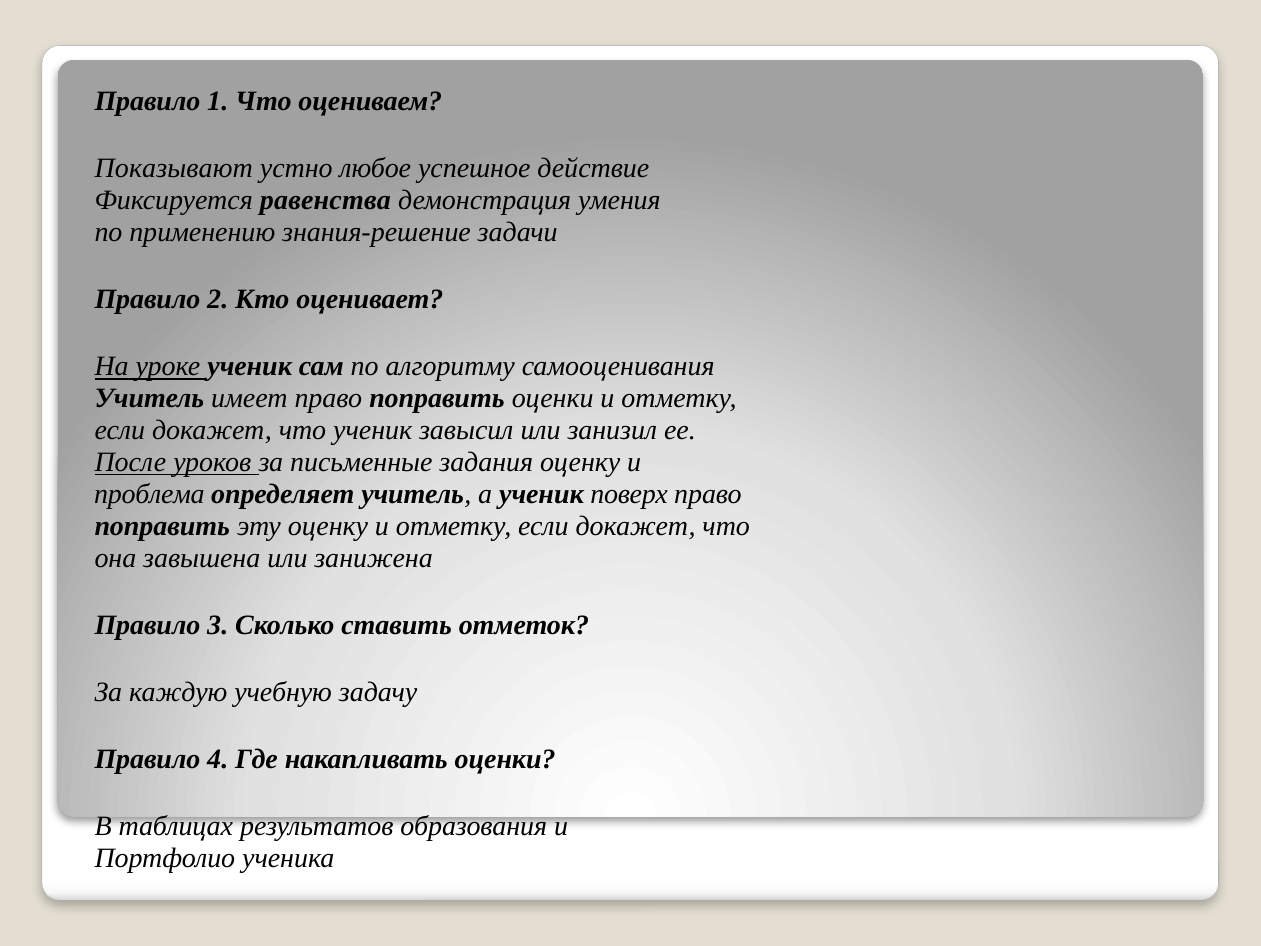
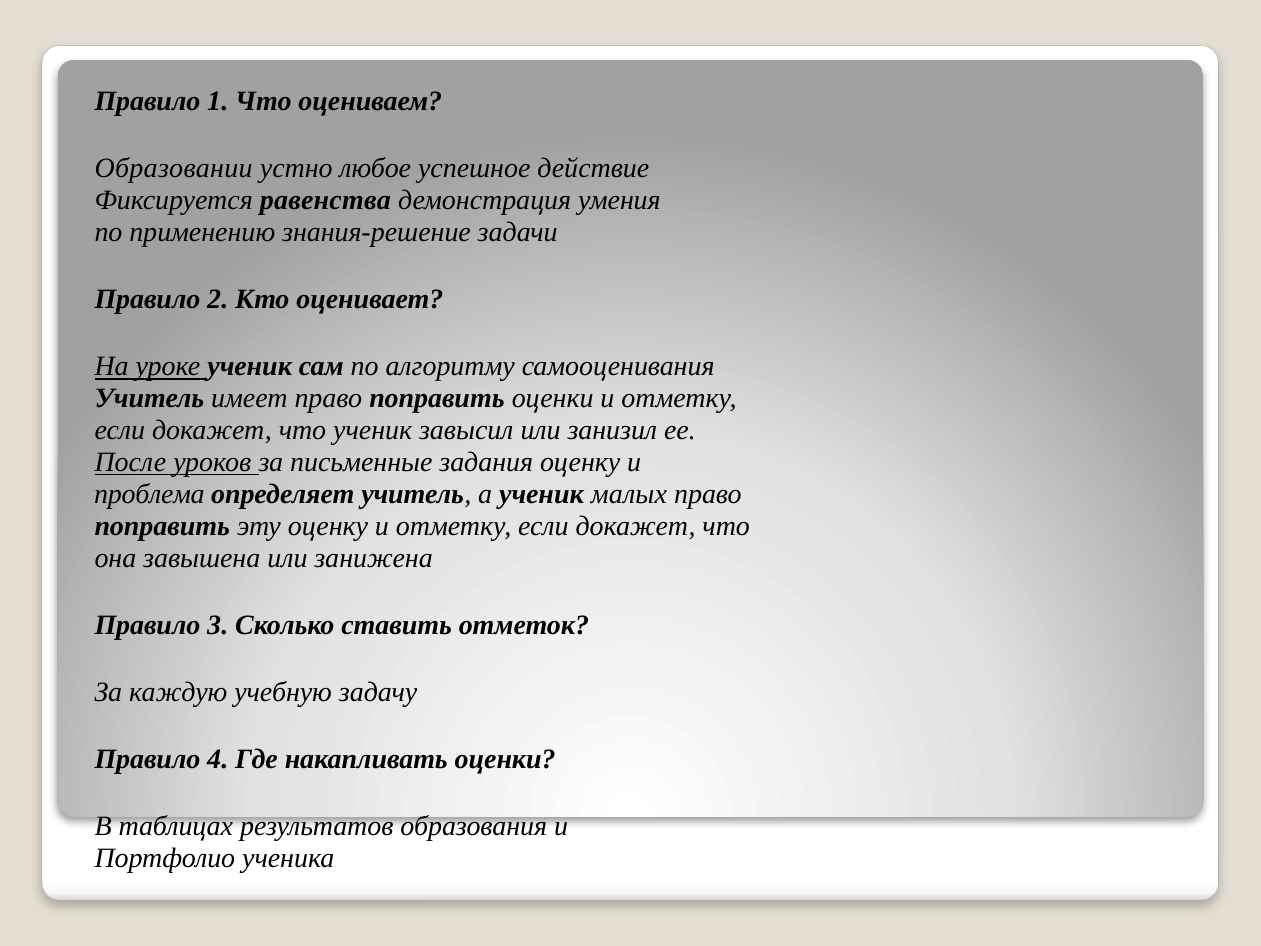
Показывают: Показывают -> Образовании
поверх: поверх -> малых
